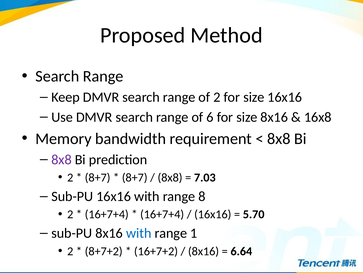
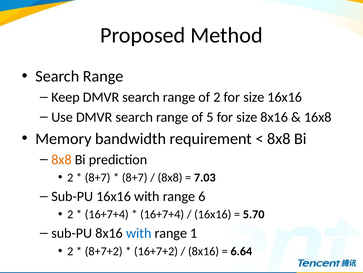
6: 6 -> 5
8x8 at (61, 159) colour: purple -> orange
8: 8 -> 6
